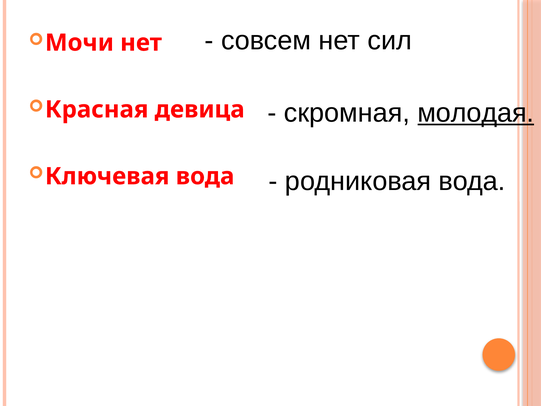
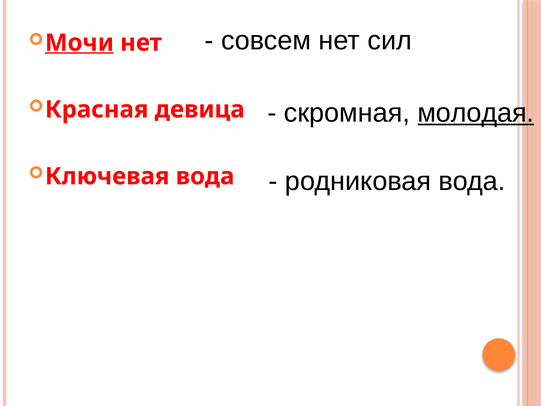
Мочи underline: none -> present
